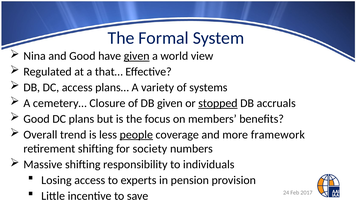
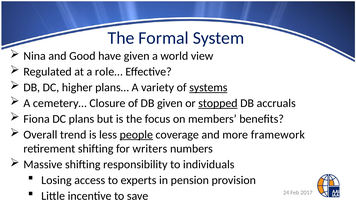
given at (137, 56) underline: present -> none
that…: that… -> role…
DC access: access -> higher
systems underline: none -> present
Good at (37, 119): Good -> Fiona
society: society -> writers
